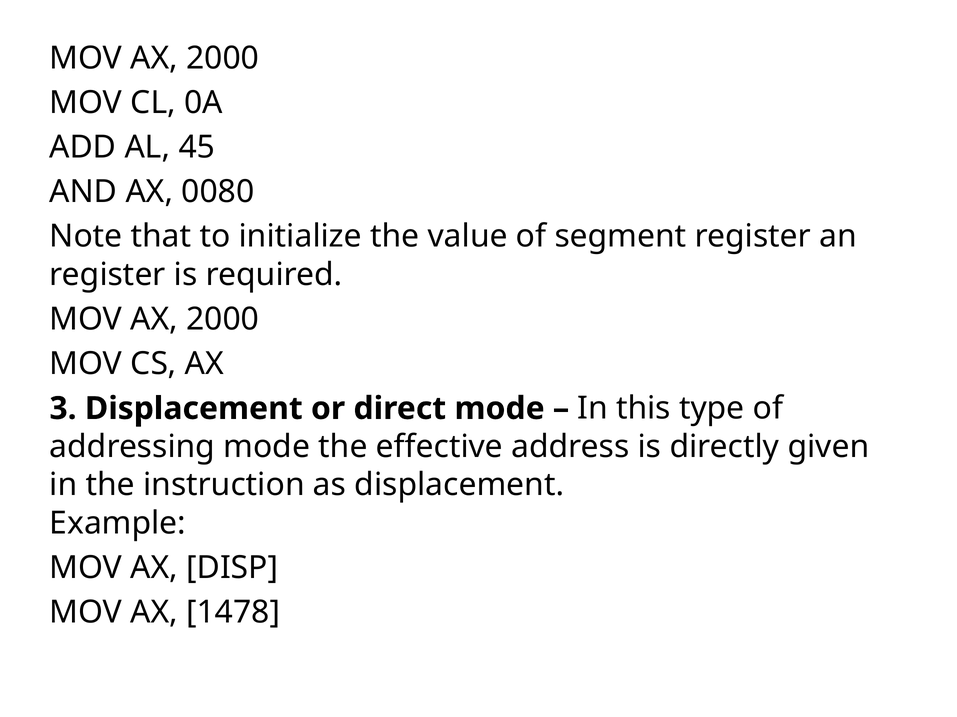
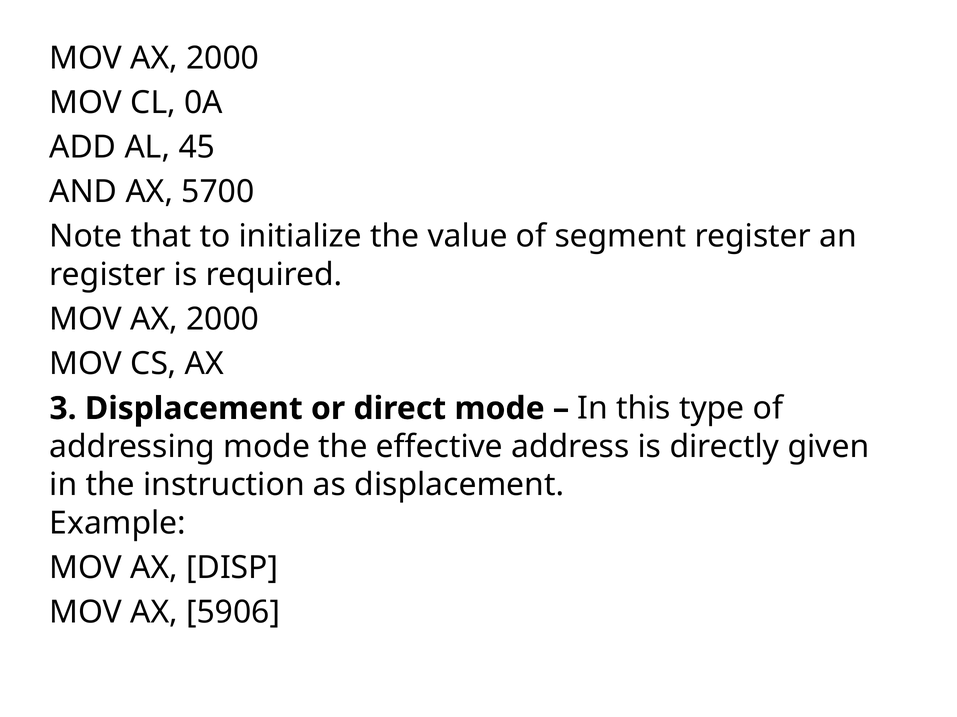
0080: 0080 -> 5700
1478: 1478 -> 5906
